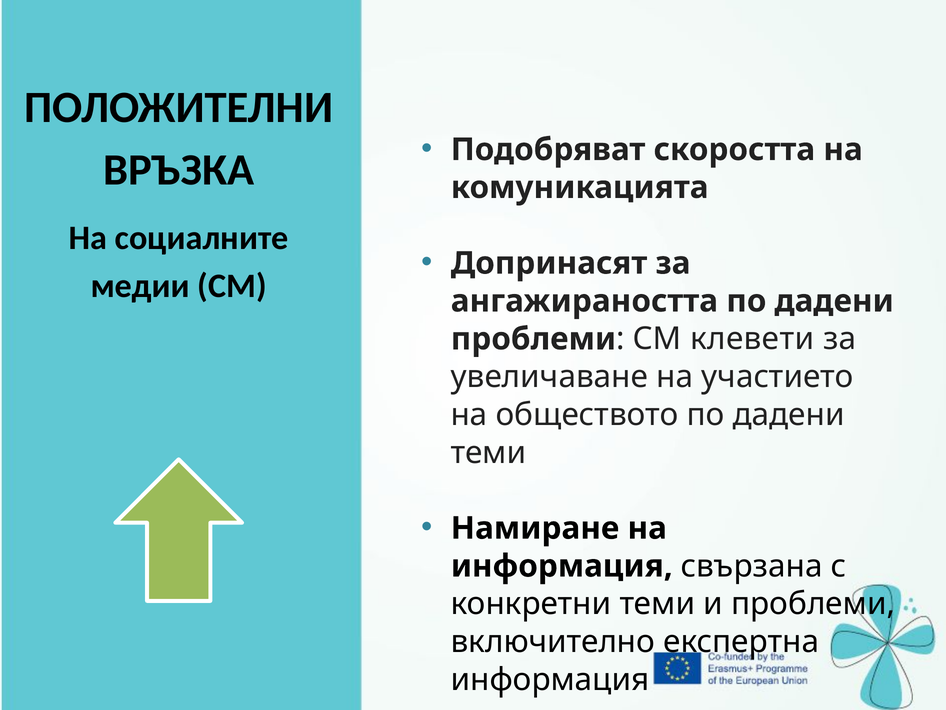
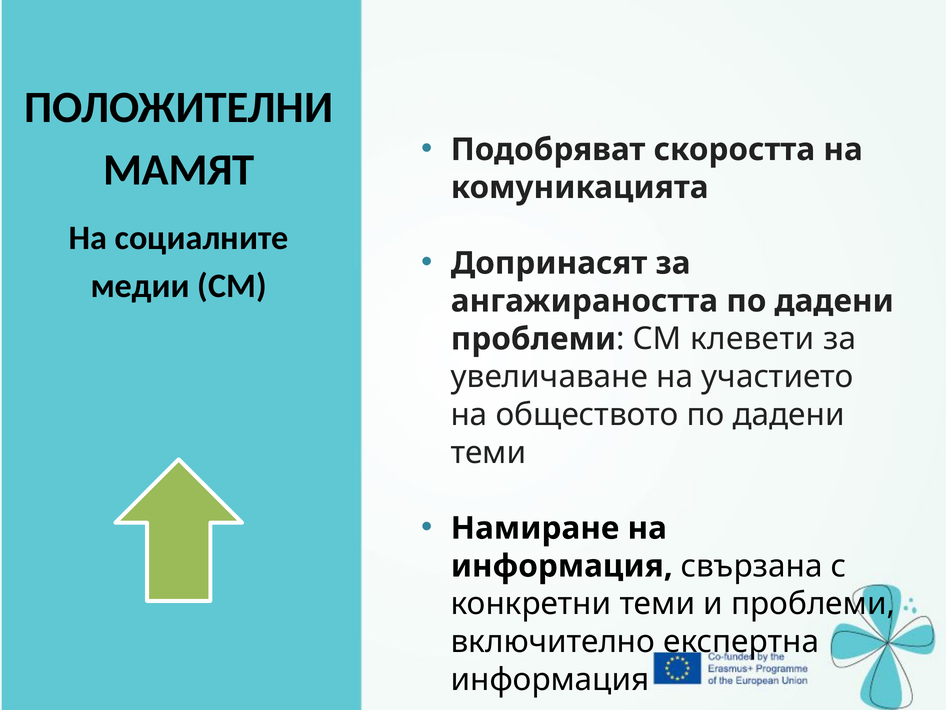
ВРЪЗКА: ВРЪЗКА -> МАМЯТ
